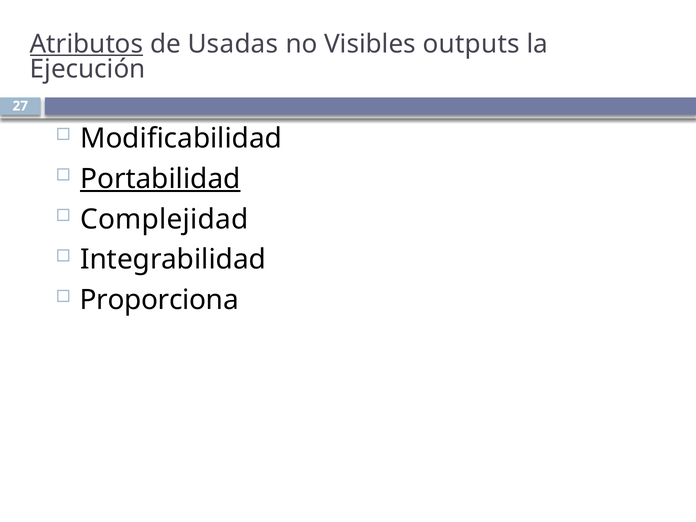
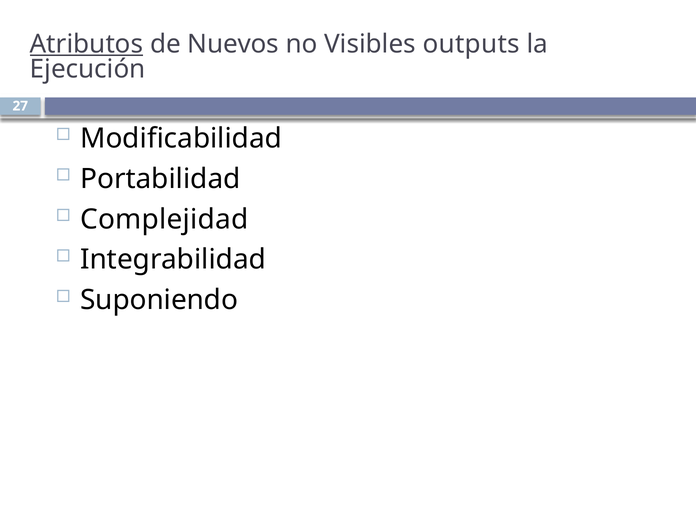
Usadas: Usadas -> Nuevos
Portabilidad underline: present -> none
Proporciona: Proporciona -> Suponiendo
